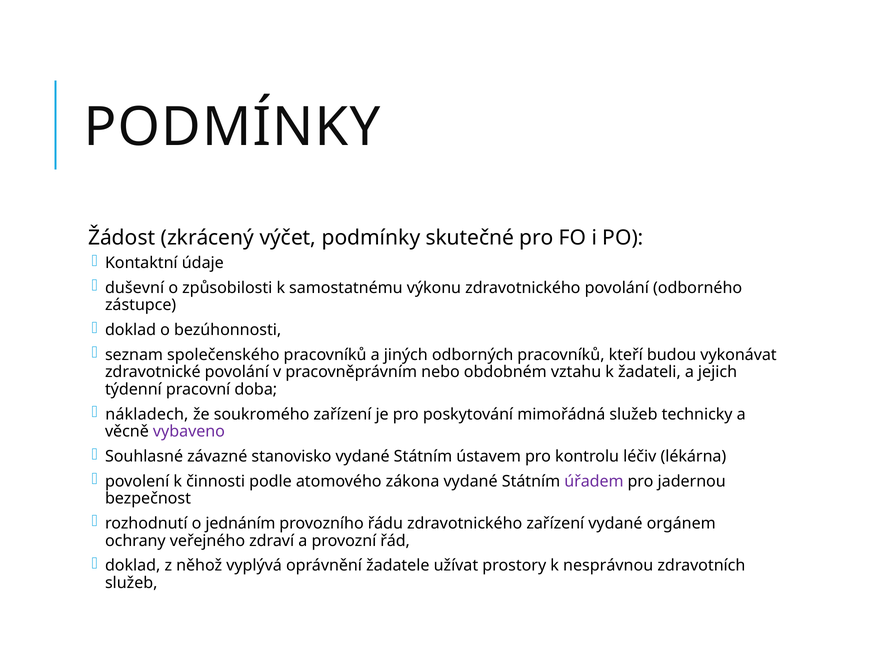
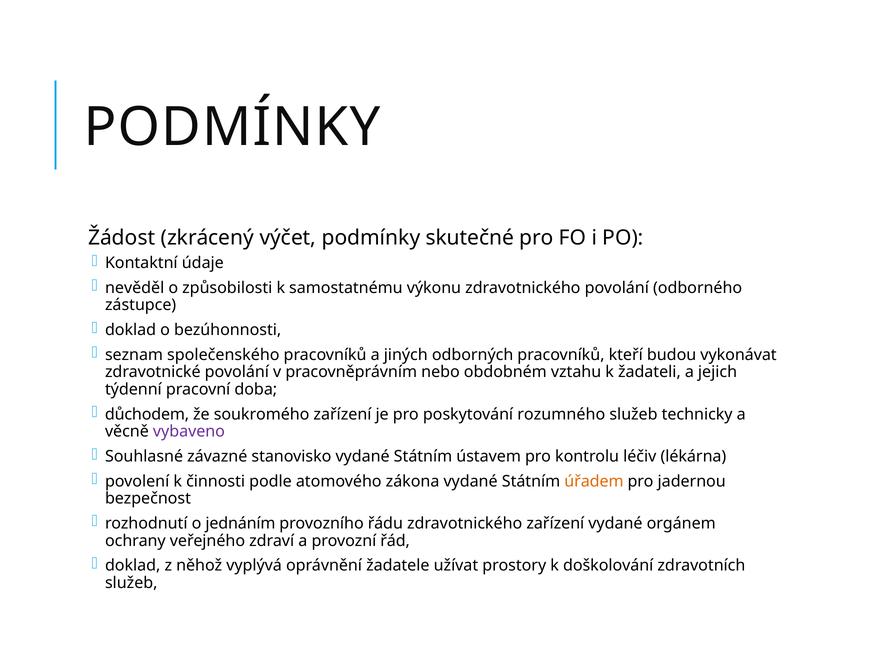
duševní: duševní -> nevěděl
nákladech: nákladech -> důchodem
mimořádná: mimořádná -> rozumného
úřadem colour: purple -> orange
nesprávnou: nesprávnou -> doškolování
